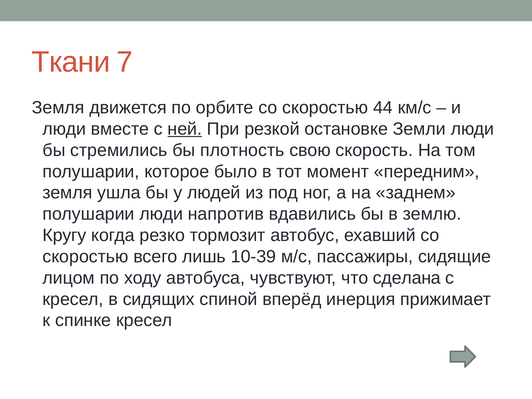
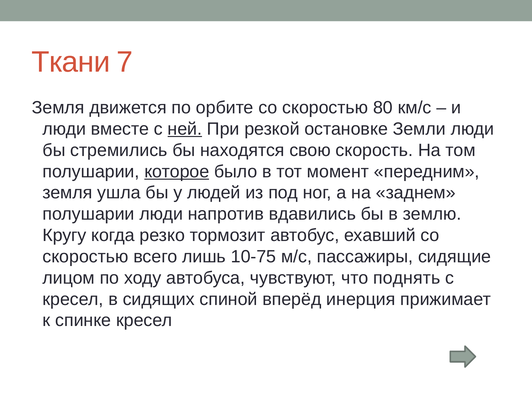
44: 44 -> 80
плотность: плотность -> находятся
которое underline: none -> present
10-39: 10-39 -> 10-75
сделана: сделана -> поднять
